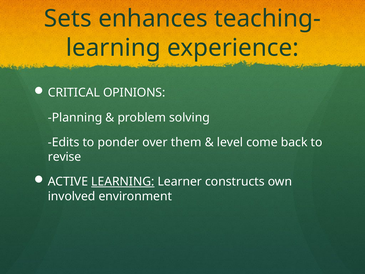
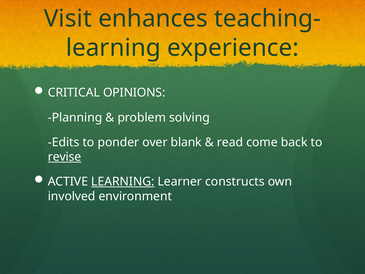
Sets: Sets -> Visit
them: them -> blank
level: level -> read
revise underline: none -> present
